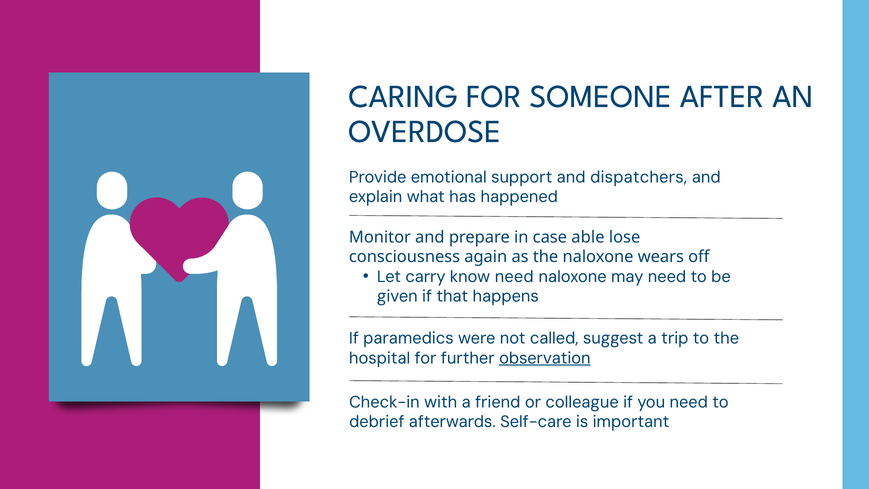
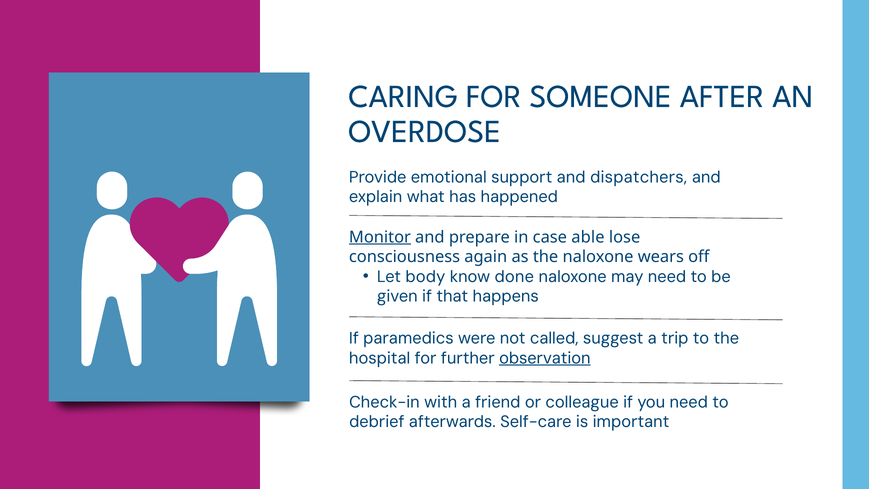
Monitor underline: none -> present
carry: carry -> body
know need: need -> done
